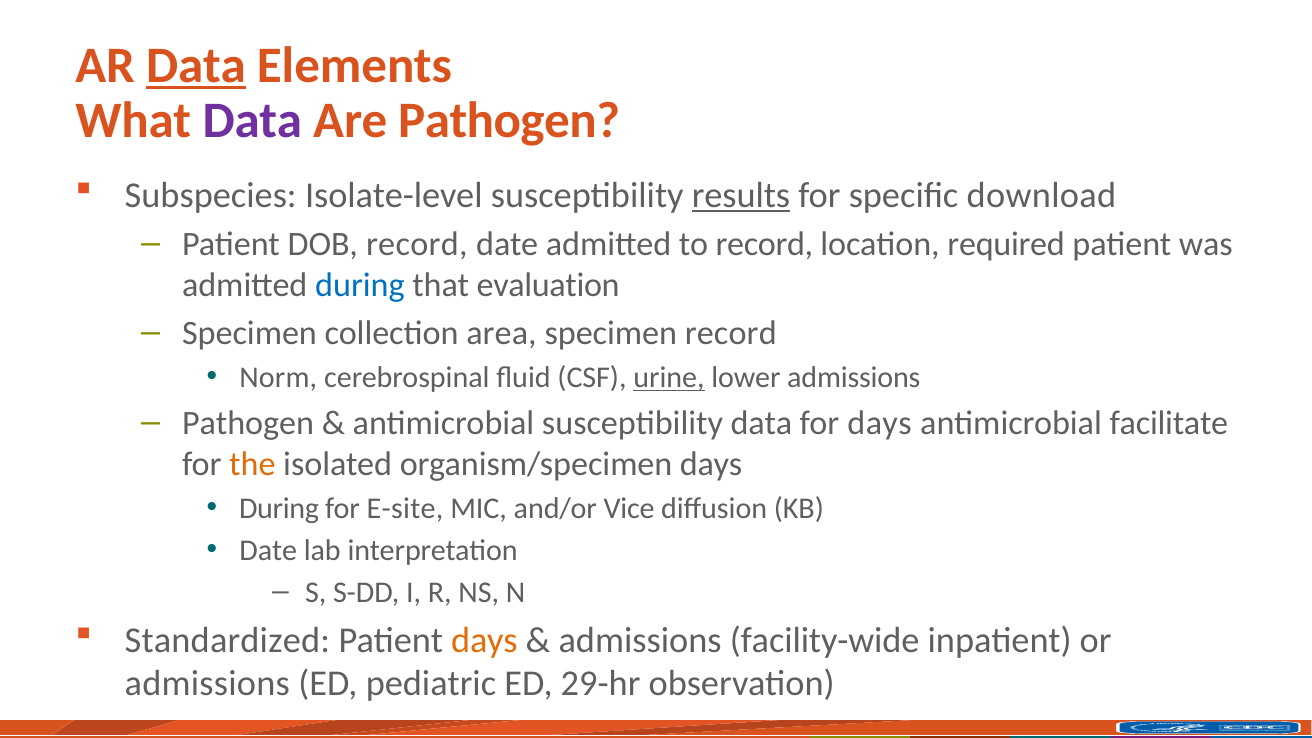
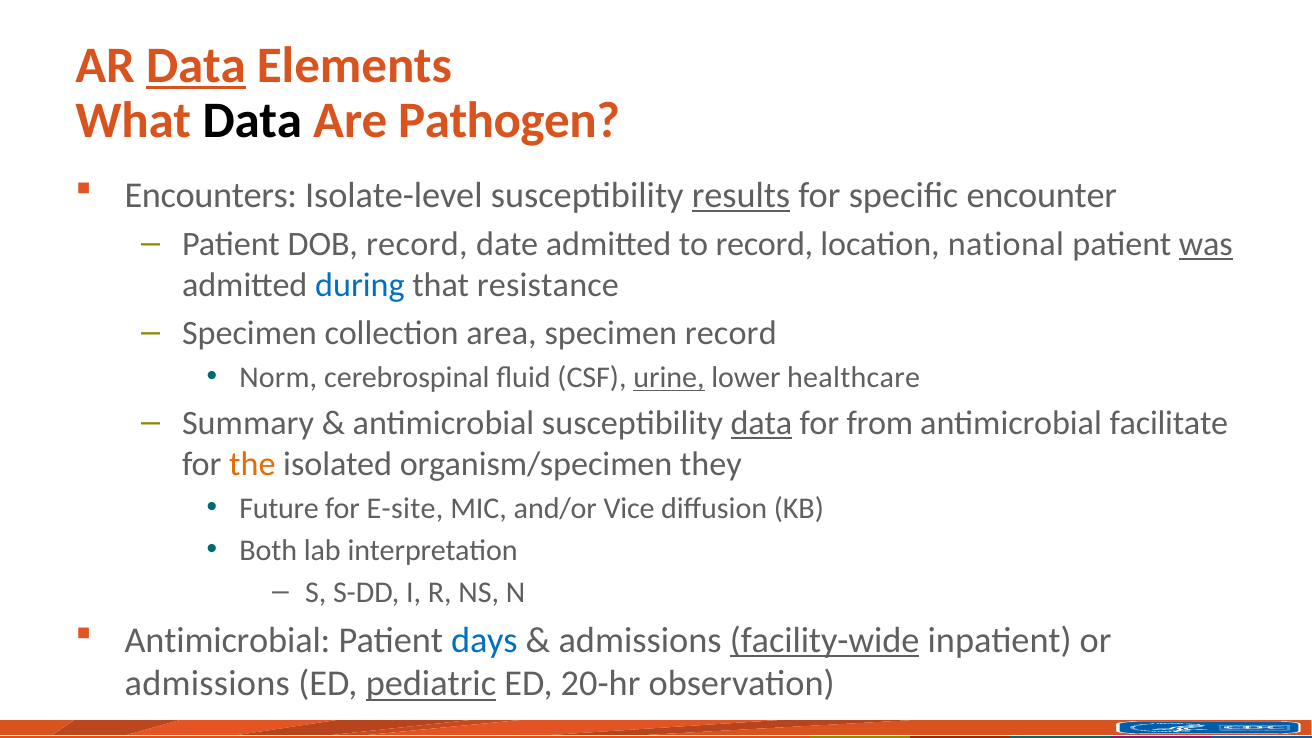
Data at (252, 121) colour: purple -> black
Subspecies: Subspecies -> Encounters
download: download -> encounter
required: required -> national
was underline: none -> present
evaluation: evaluation -> resistance
lower admissions: admissions -> healthcare
Pathogen at (248, 423): Pathogen -> Summary
data at (761, 423) underline: none -> present
for days: days -> from
organism/specimen days: days -> they
During at (279, 508): During -> Future
Date at (268, 551): Date -> Both
Standardized at (227, 640): Standardized -> Antimicrobial
days at (484, 640) colour: orange -> blue
facility-wide underline: none -> present
pediatric underline: none -> present
29-hr: 29-hr -> 20-hr
